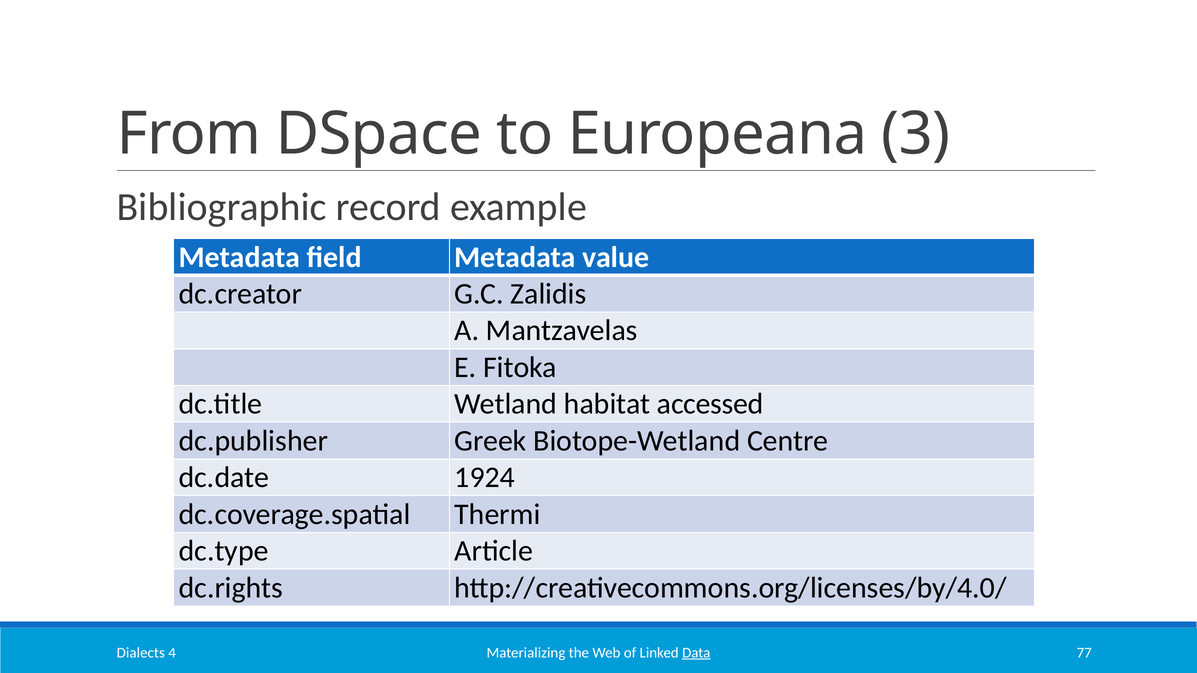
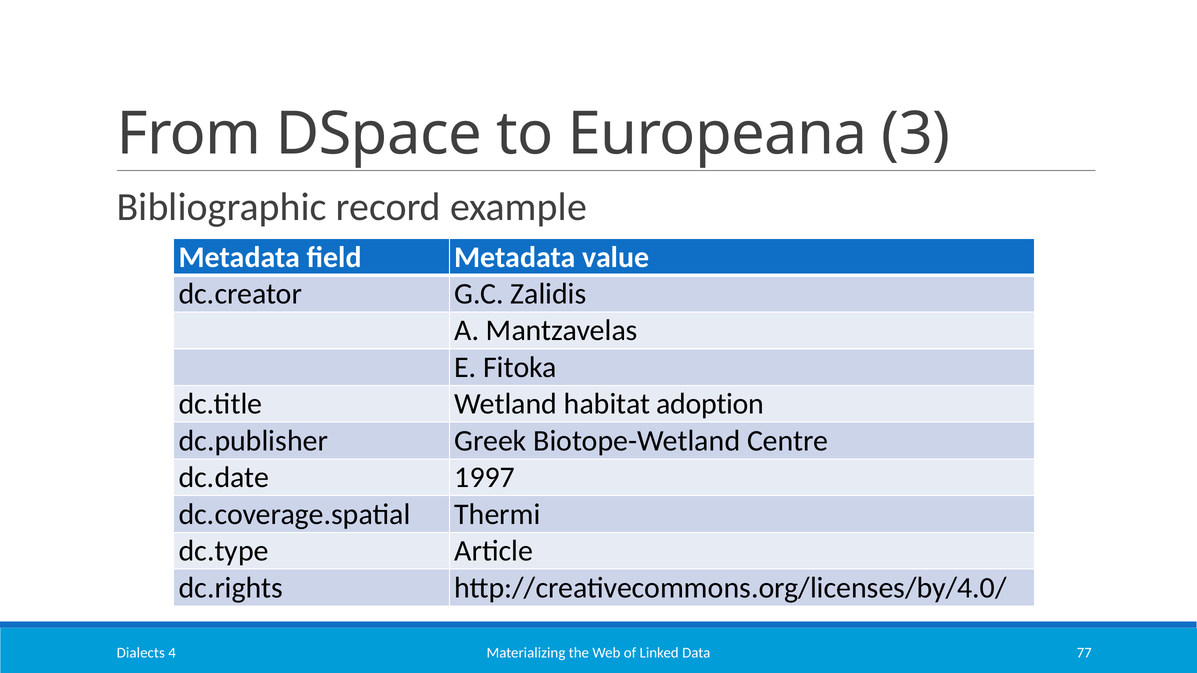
accessed: accessed -> adoption
1924: 1924 -> 1997
Data underline: present -> none
